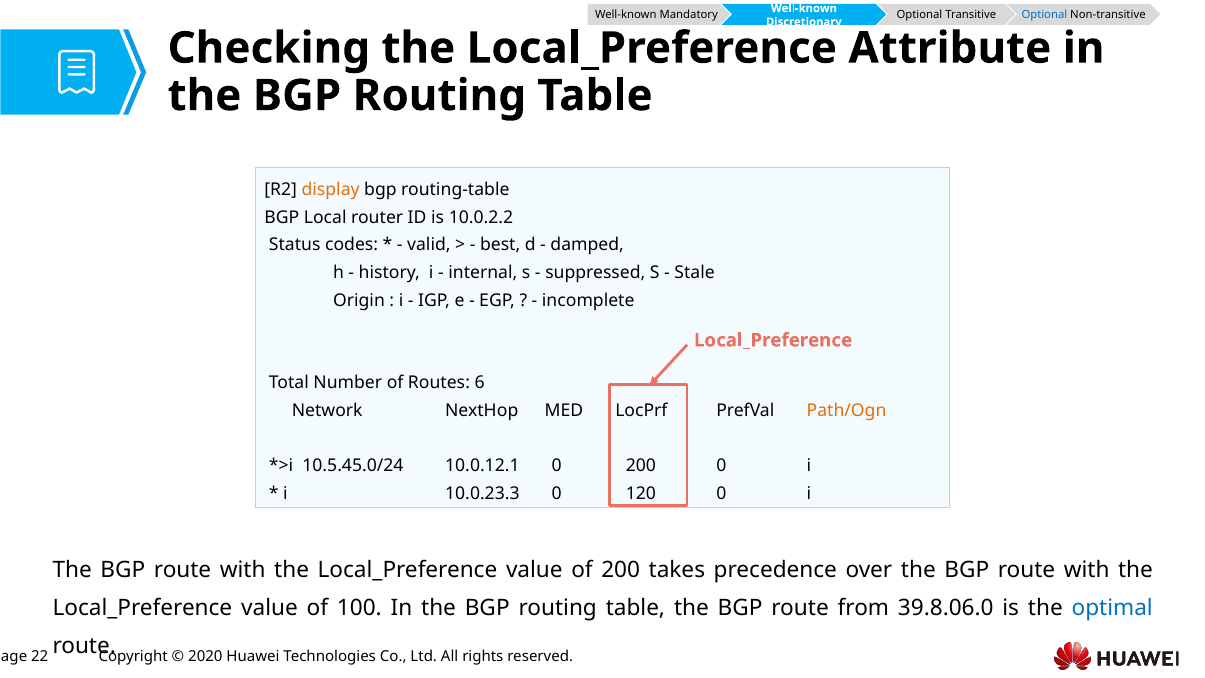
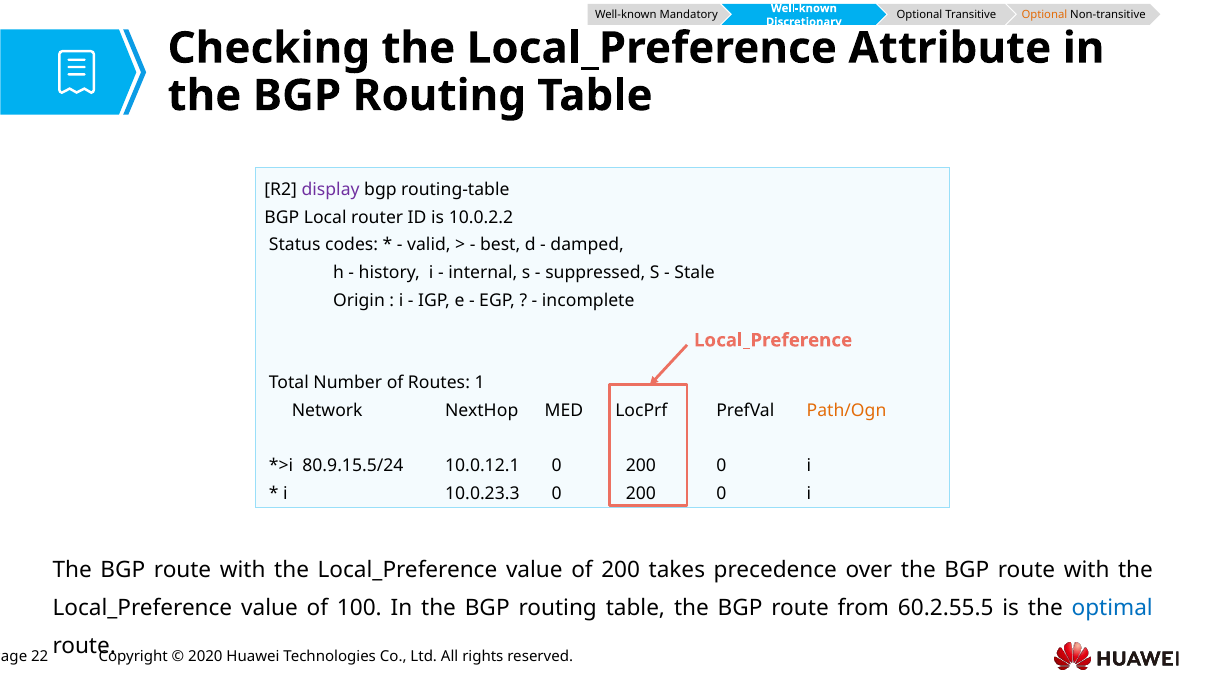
Optional at (1044, 15) colour: blue -> orange
display colour: orange -> purple
6: 6 -> 1
10.5.45.0/24: 10.5.45.0/24 -> 80.9.15.5/24
10.0.23.3 0 120: 120 -> 200
39.8.06.0: 39.8.06.0 -> 60.2.55.5
